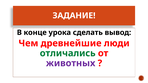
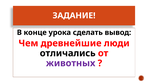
отличались colour: green -> black
